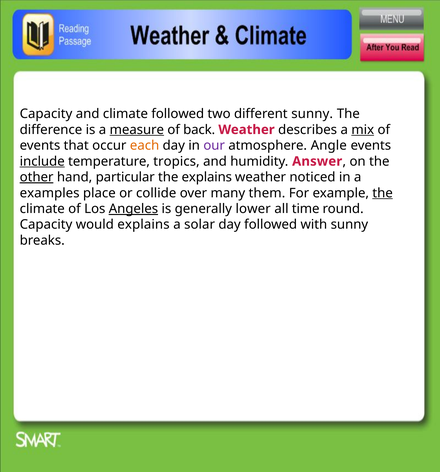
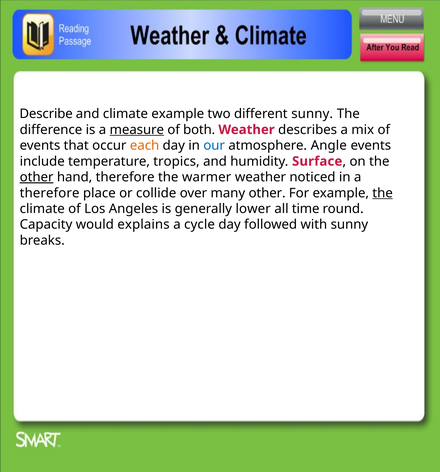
Capacity at (46, 114): Capacity -> Describe
climate followed: followed -> example
back: back -> both
mix underline: present -> none
our colour: purple -> blue
include underline: present -> none
Answer: Answer -> Surface
hand particular: particular -> therefore
the explains: explains -> warmer
examples at (50, 193): examples -> therefore
many them: them -> other
Angeles underline: present -> none
solar: solar -> cycle
